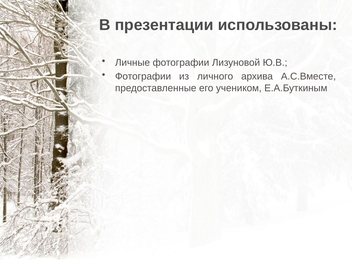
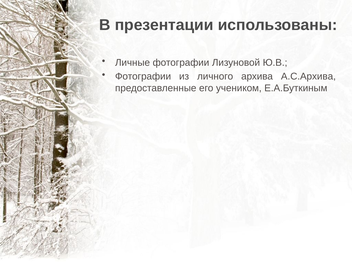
А.С.Вместе: А.С.Вместе -> А.С.Архива
